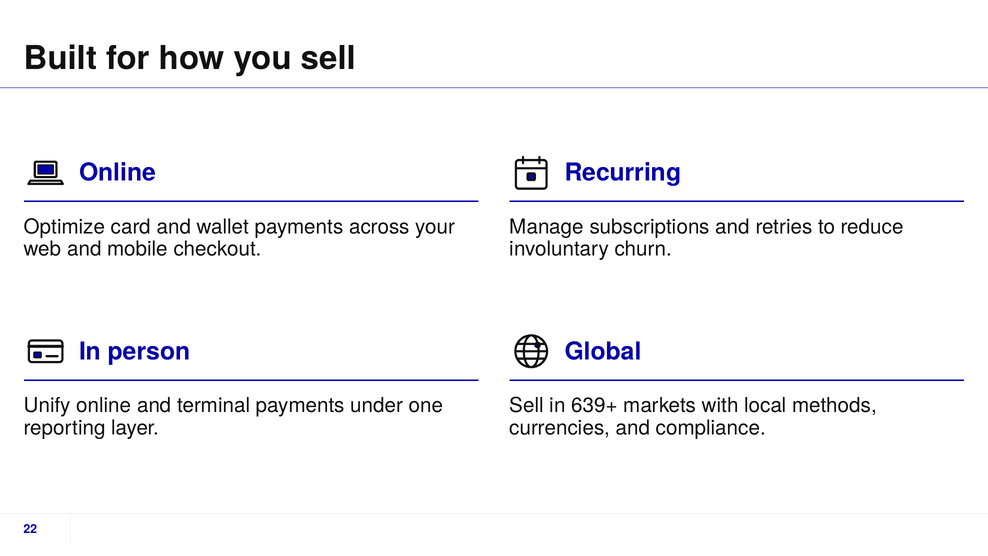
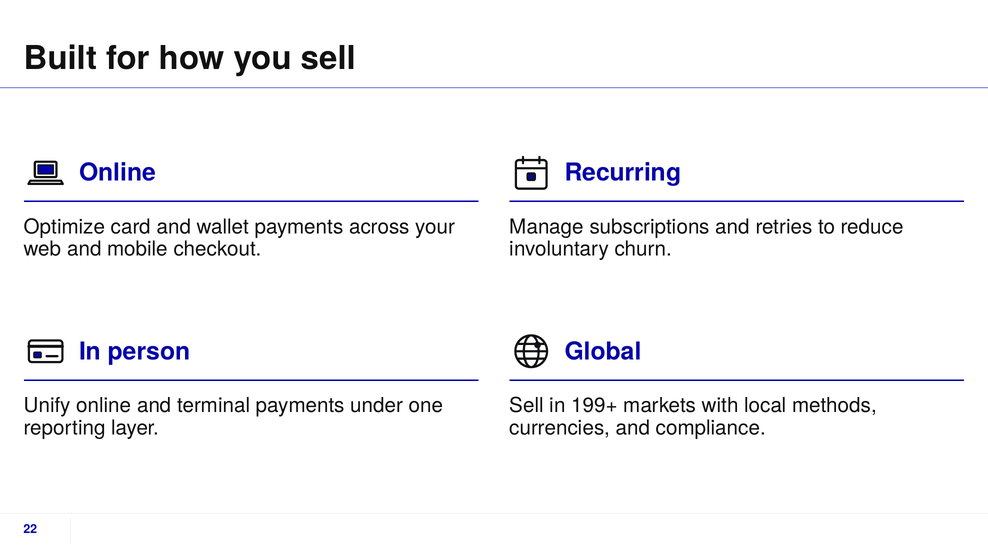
639+: 639+ -> 199+
